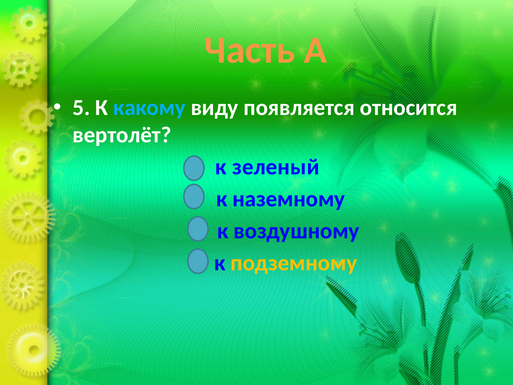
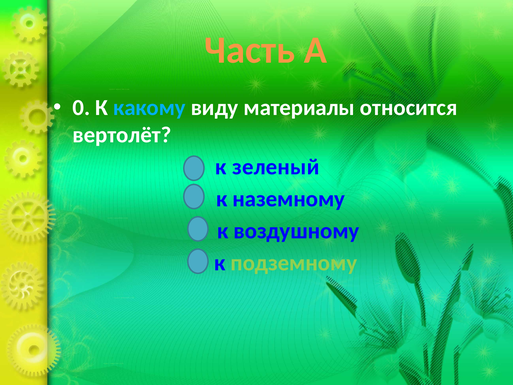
5: 5 -> 0
появляется: появляется -> материалы
подземному colour: yellow -> light green
